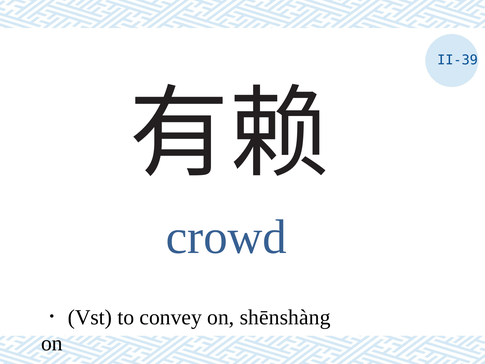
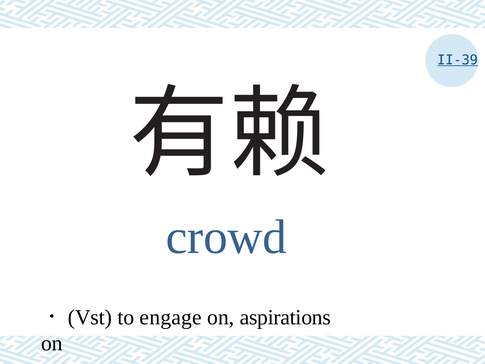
II-39 underline: none -> present
convey: convey -> engage
shēnshàng: shēnshàng -> aspirations
